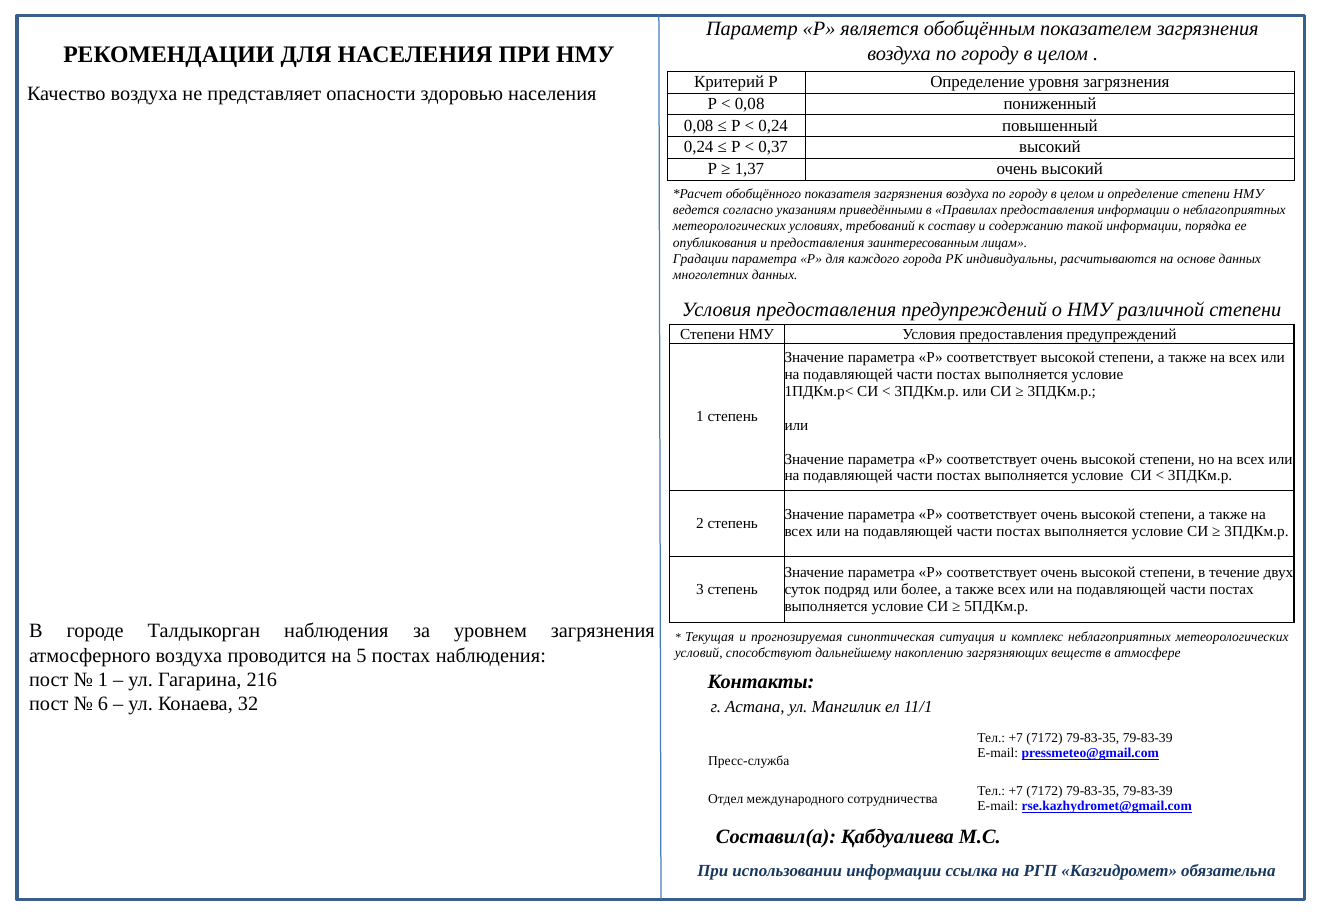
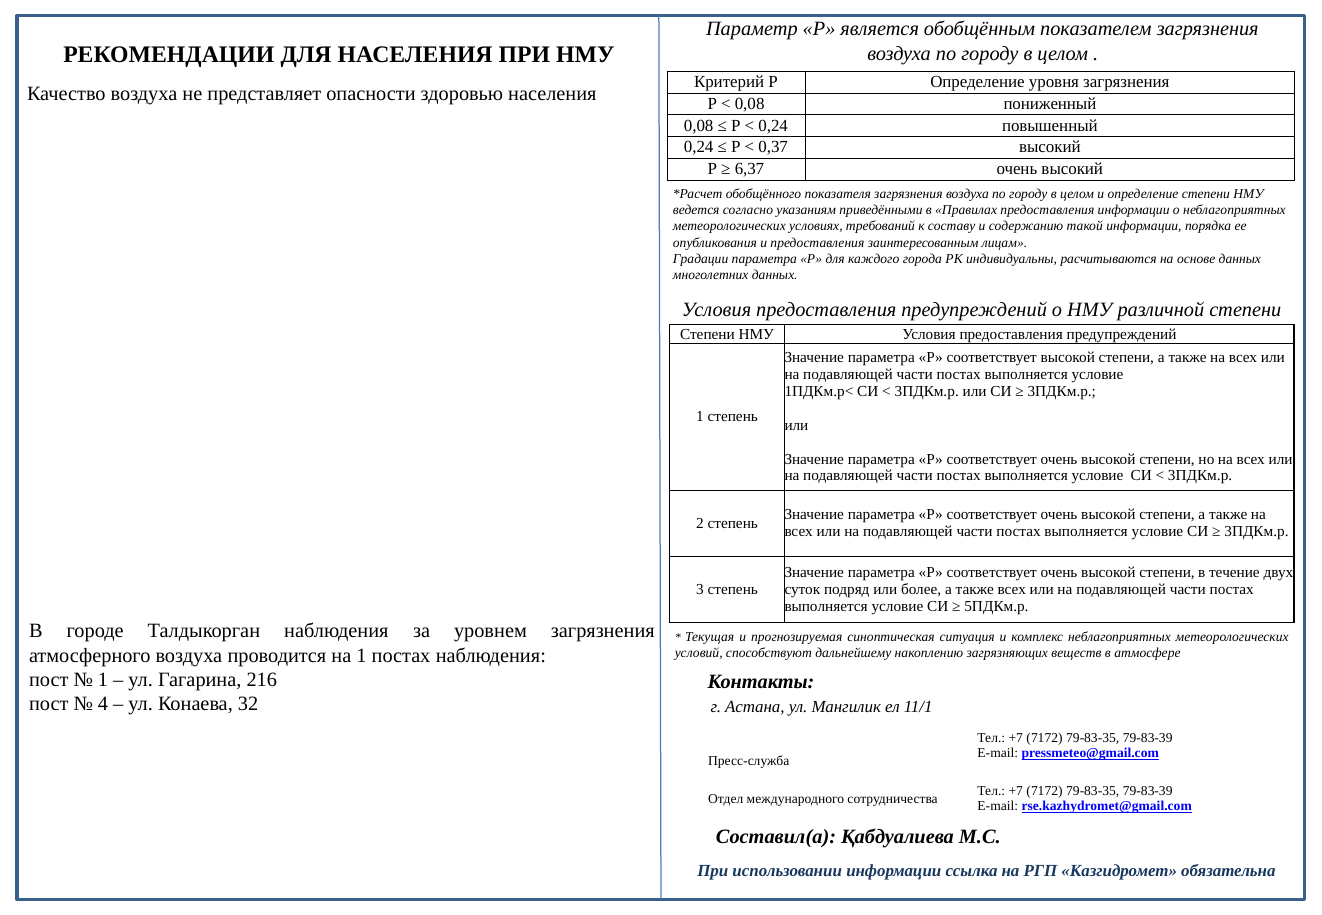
1,37: 1,37 -> 6,37
на 5: 5 -> 1
6: 6 -> 4
